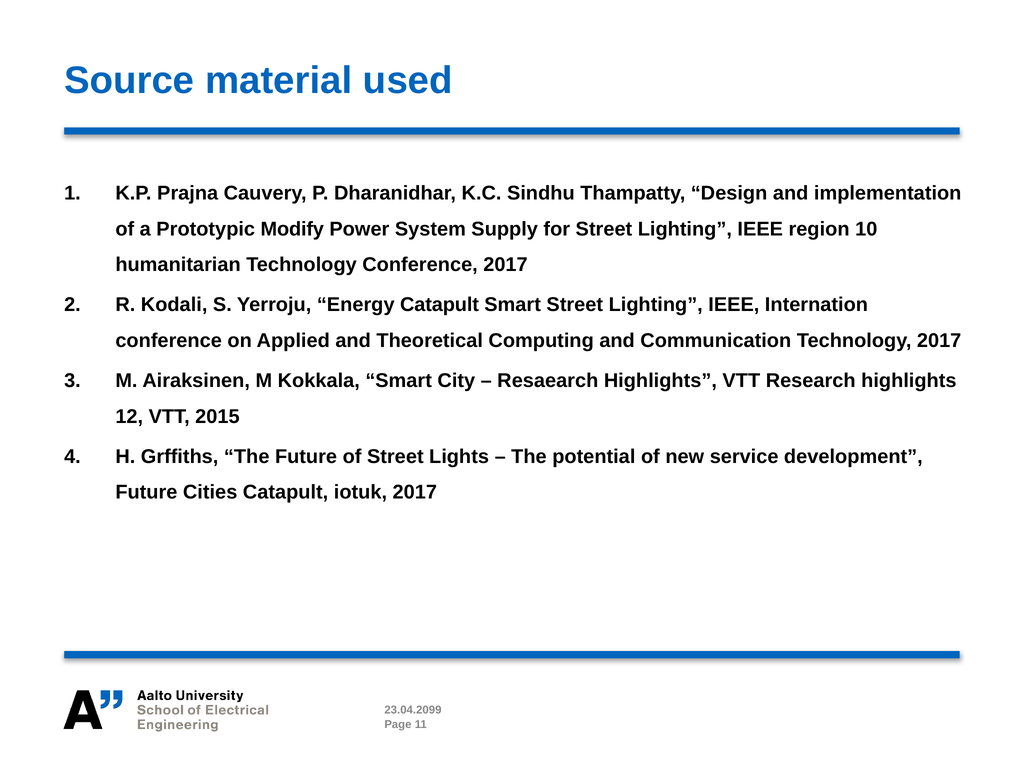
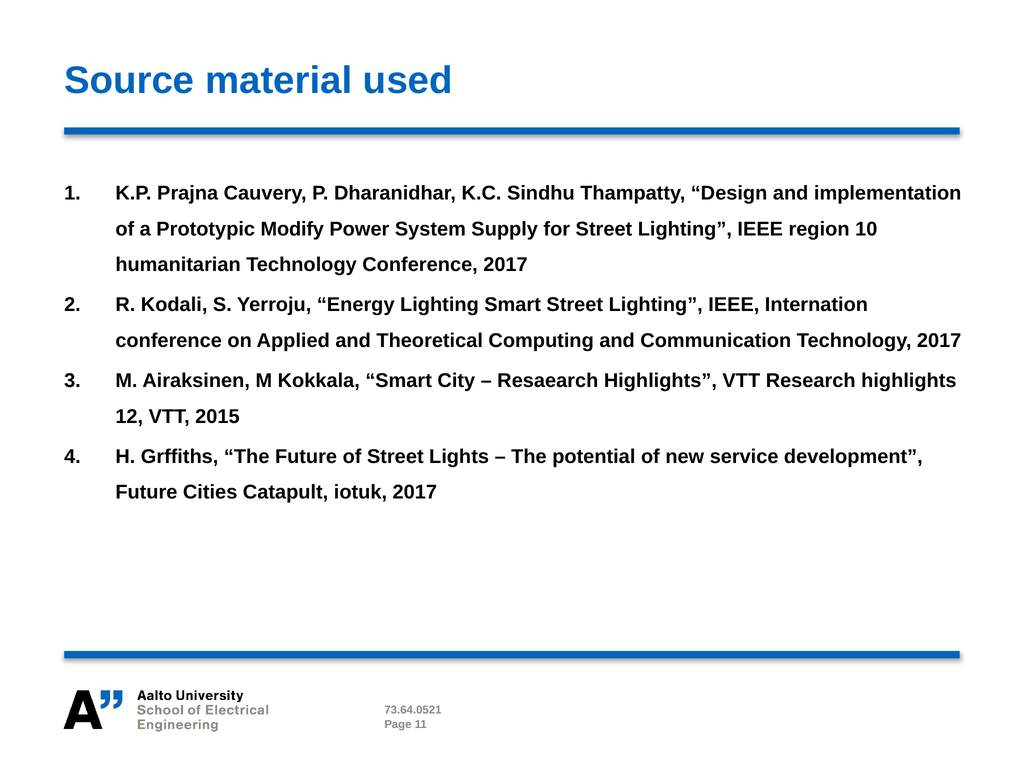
Energy Catapult: Catapult -> Lighting
23.04.2099: 23.04.2099 -> 73.64.0521
